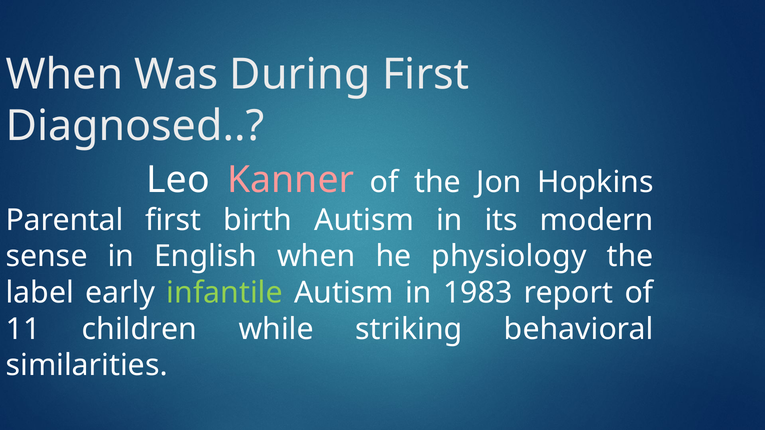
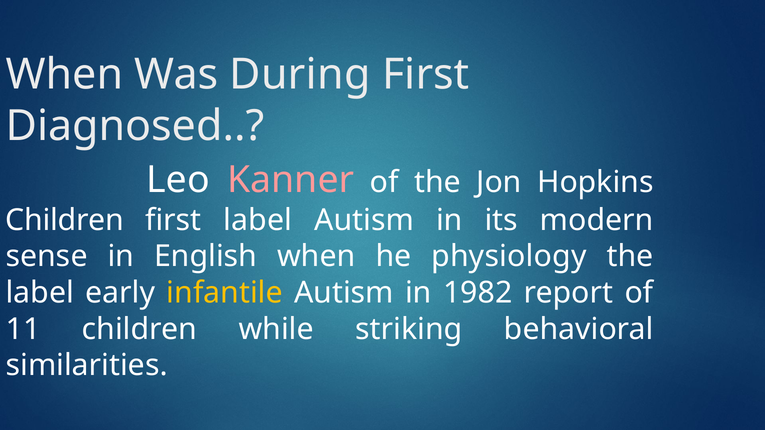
Parental at (65, 220): Parental -> Children
first birth: birth -> label
infantile colour: light green -> yellow
1983: 1983 -> 1982
